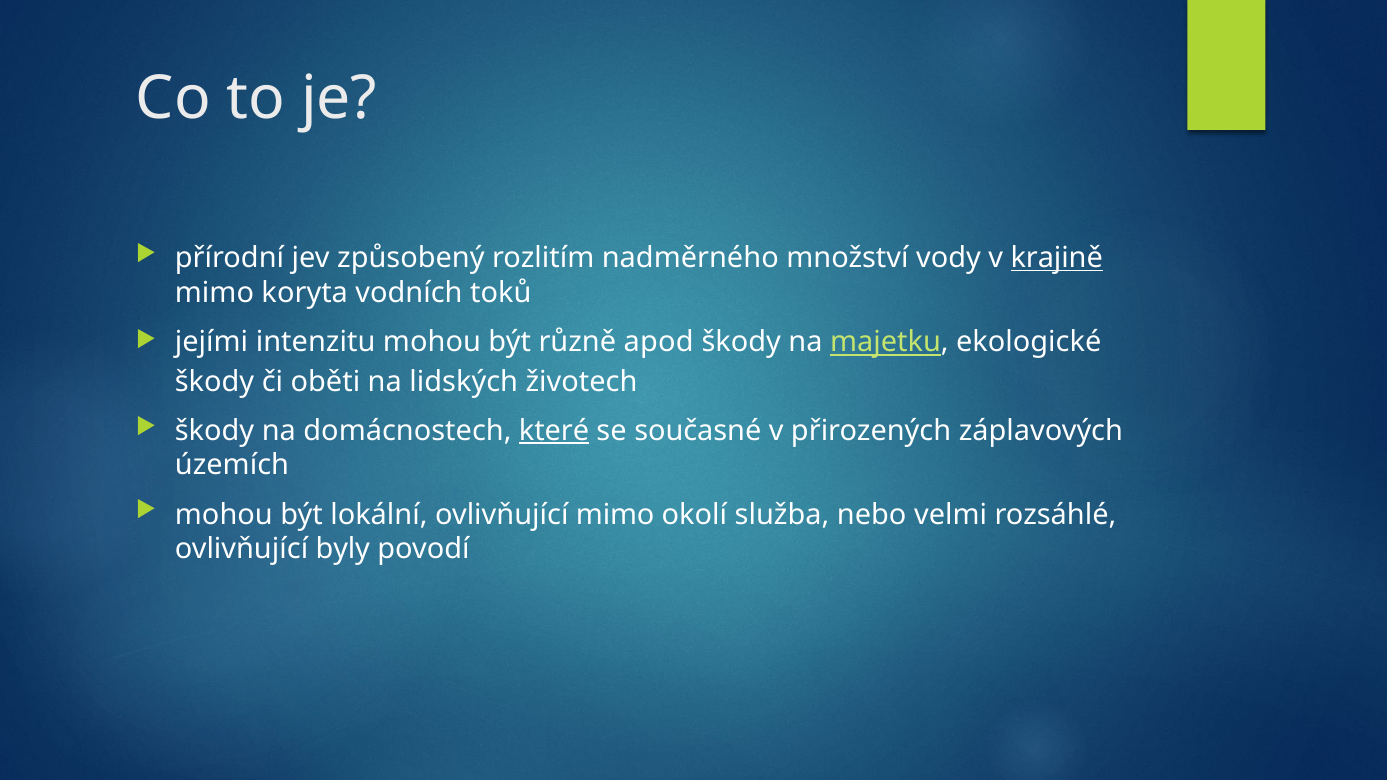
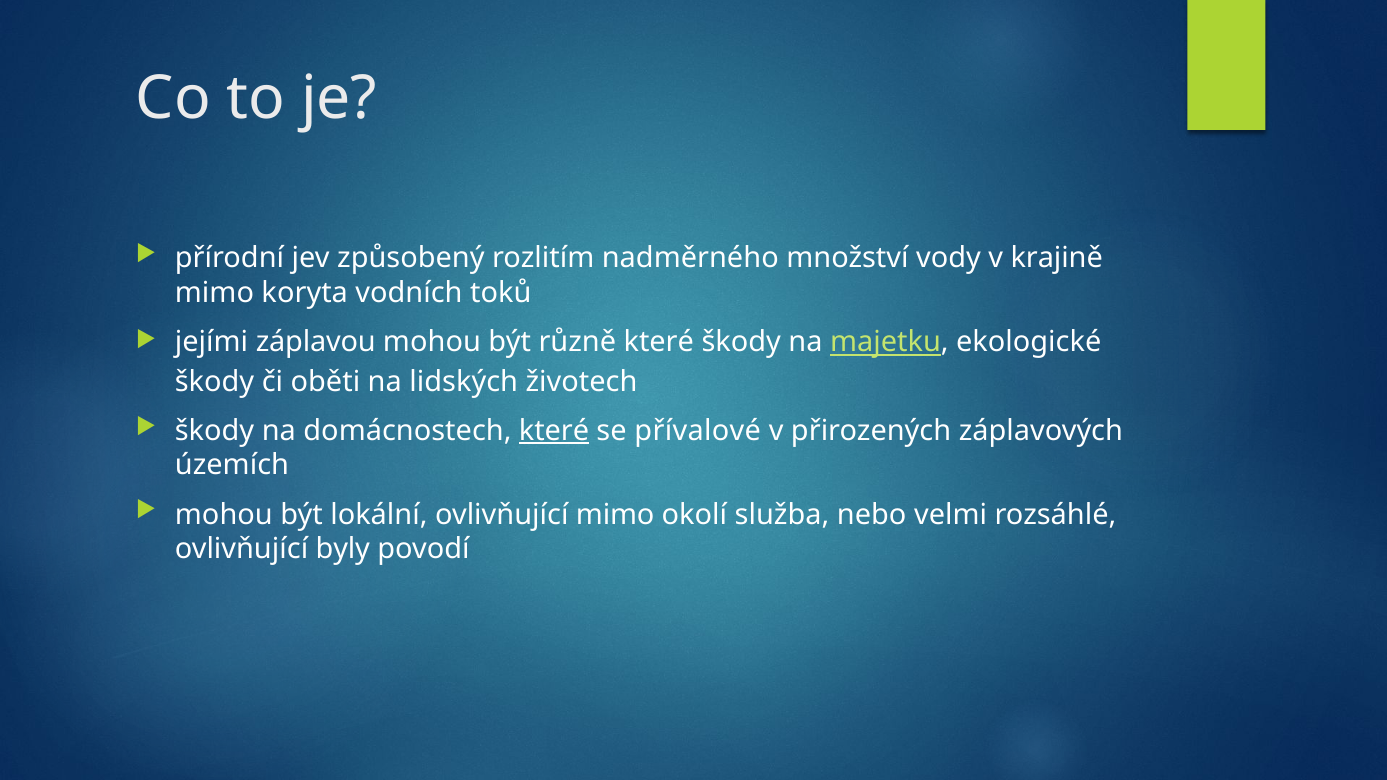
krajině underline: present -> none
intenzitu: intenzitu -> záplavou
různě apod: apod -> které
současné: současné -> přívalové
